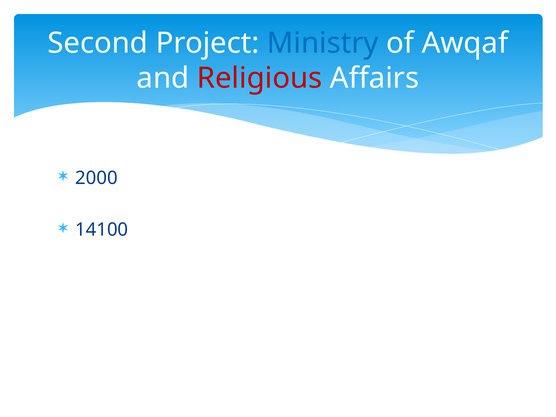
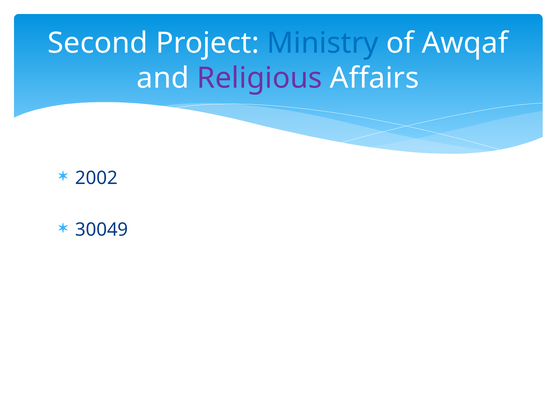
Religious colour: red -> purple
2000: 2000 -> 2002
14100: 14100 -> 30049
